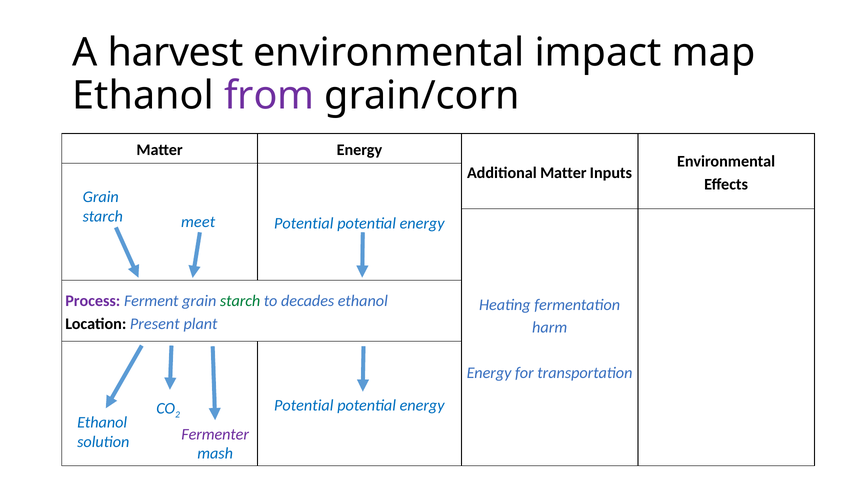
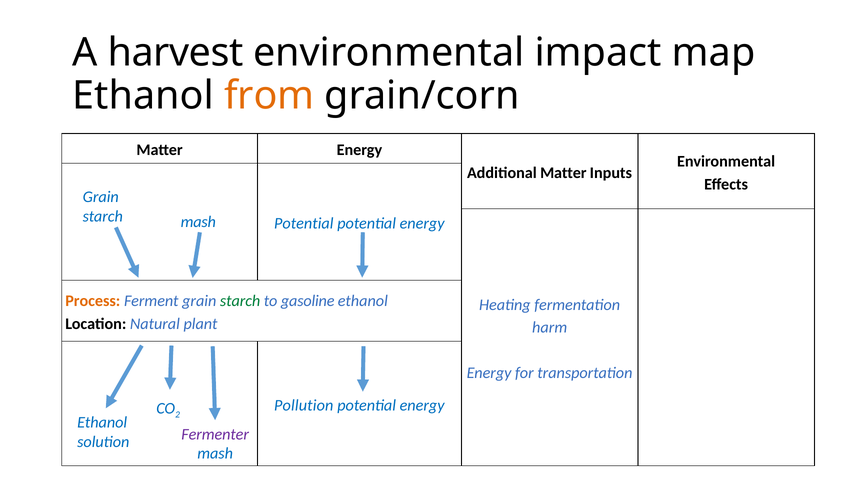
from colour: purple -> orange
starch meet: meet -> mash
Process colour: purple -> orange
decades: decades -> gasoline
Present: Present -> Natural
Potential at (304, 405): Potential -> Pollution
